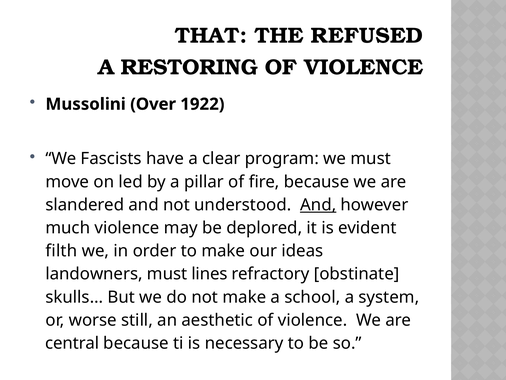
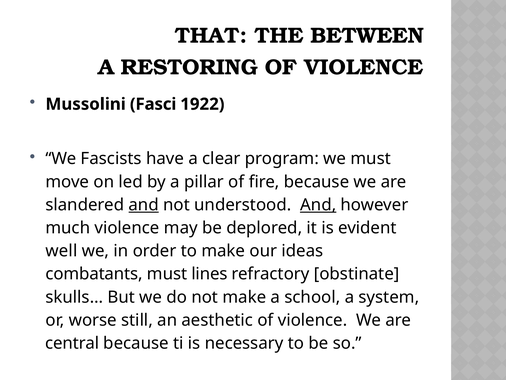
REFUSED: REFUSED -> BETWEEN
Over: Over -> Fasci
and at (144, 205) underline: none -> present
filth: filth -> well
landowners: landowners -> combatants
